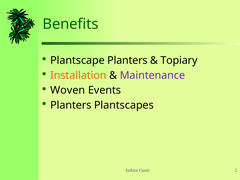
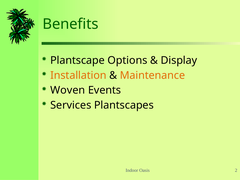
Plantscape Planters: Planters -> Options
Topiary: Topiary -> Display
Maintenance colour: purple -> orange
Planters at (71, 105): Planters -> Services
